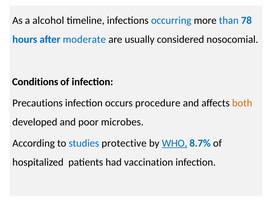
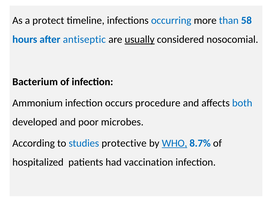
alcohol: alcohol -> protect
78: 78 -> 58
moderate: moderate -> antiseptic
usually underline: none -> present
Conditions: Conditions -> Bacterium
Precautions: Precautions -> Ammonium
both colour: orange -> blue
